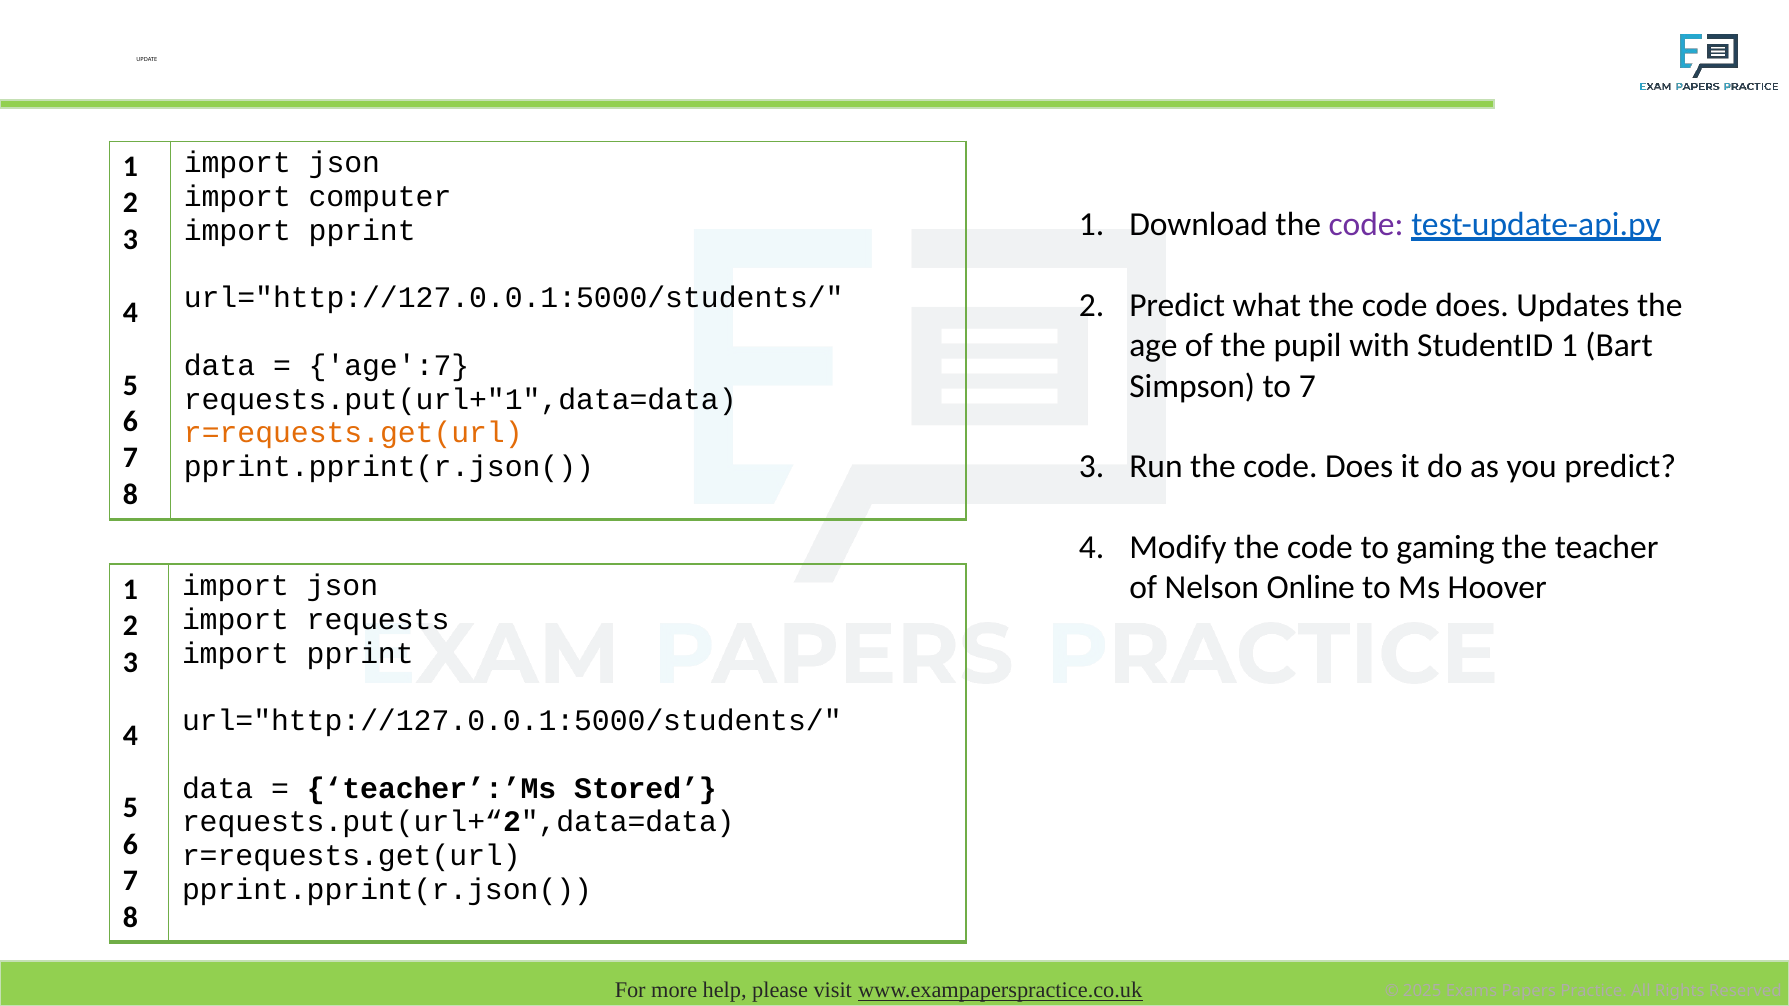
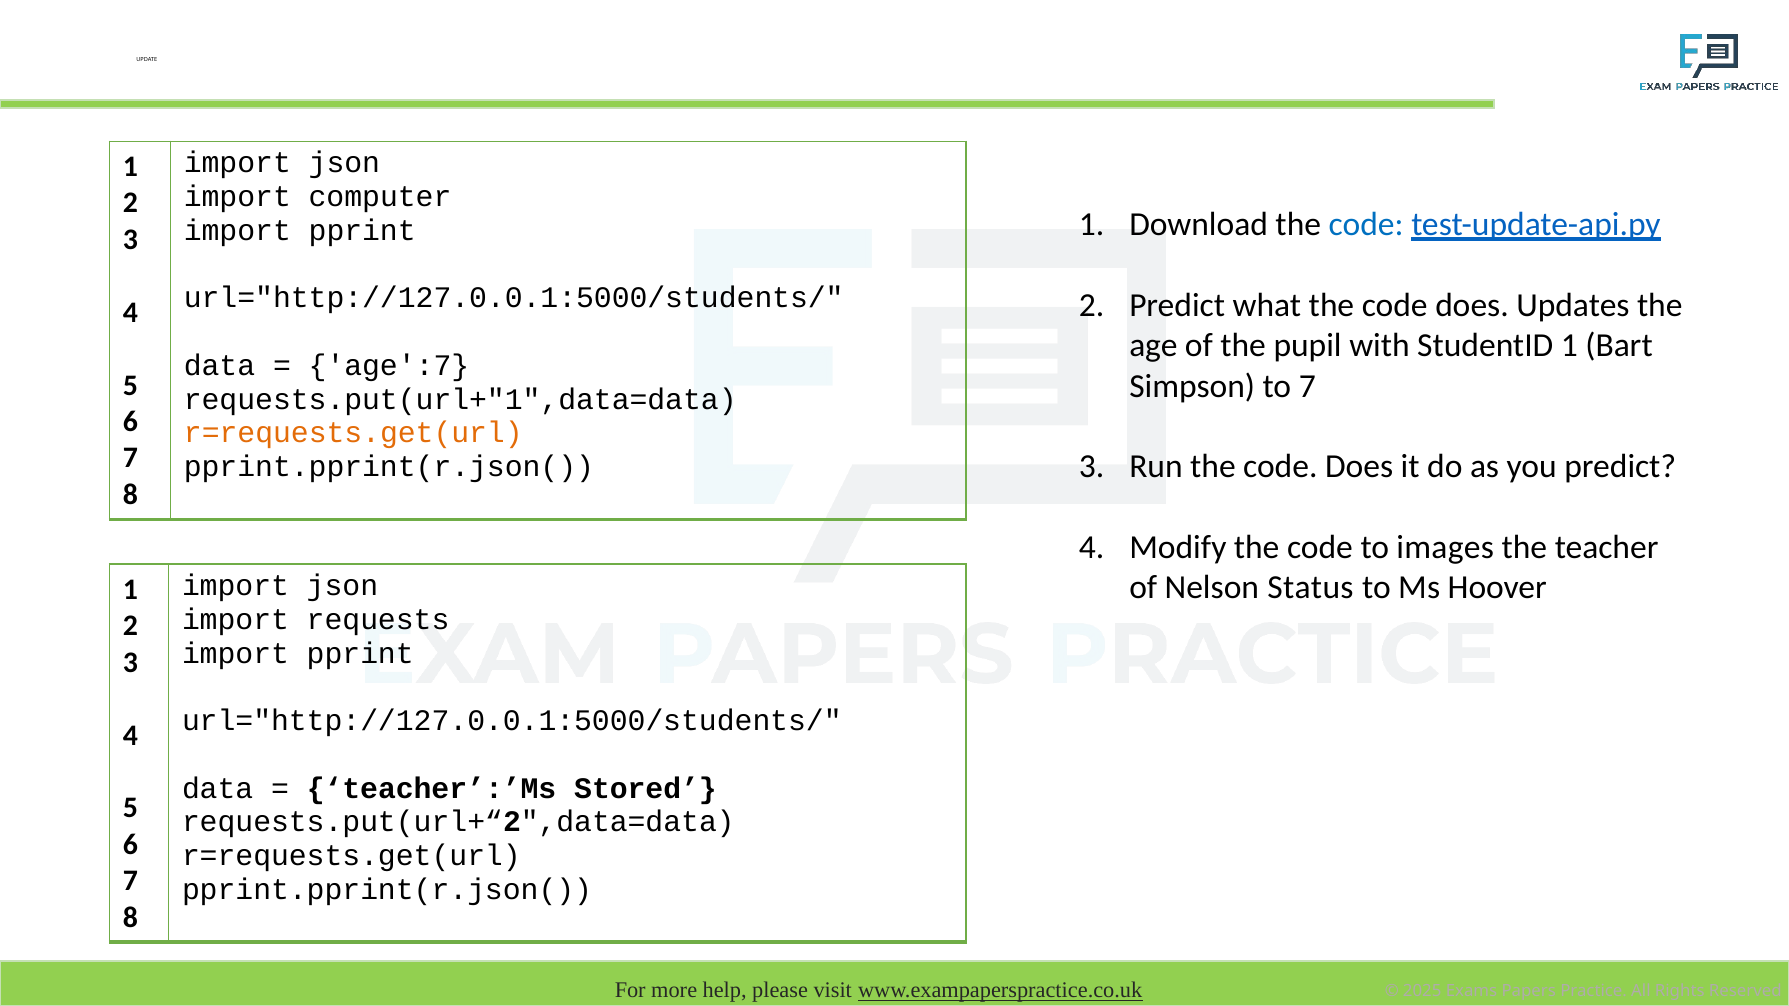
code at (1366, 225) colour: purple -> blue
gaming: gaming -> images
Online: Online -> Status
